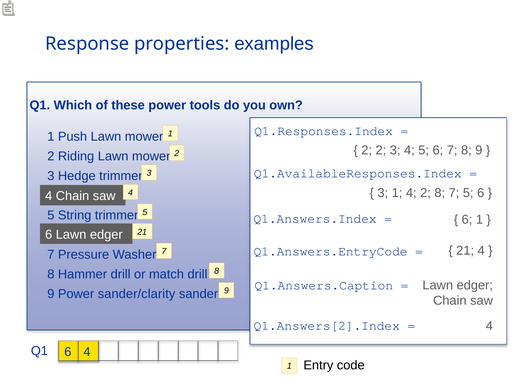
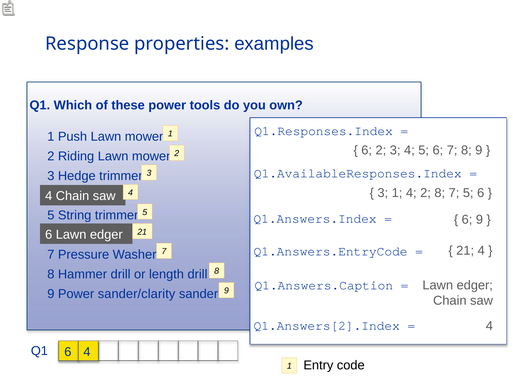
2 at (367, 150): 2 -> 6
6 1: 1 -> 9
match: match -> length
